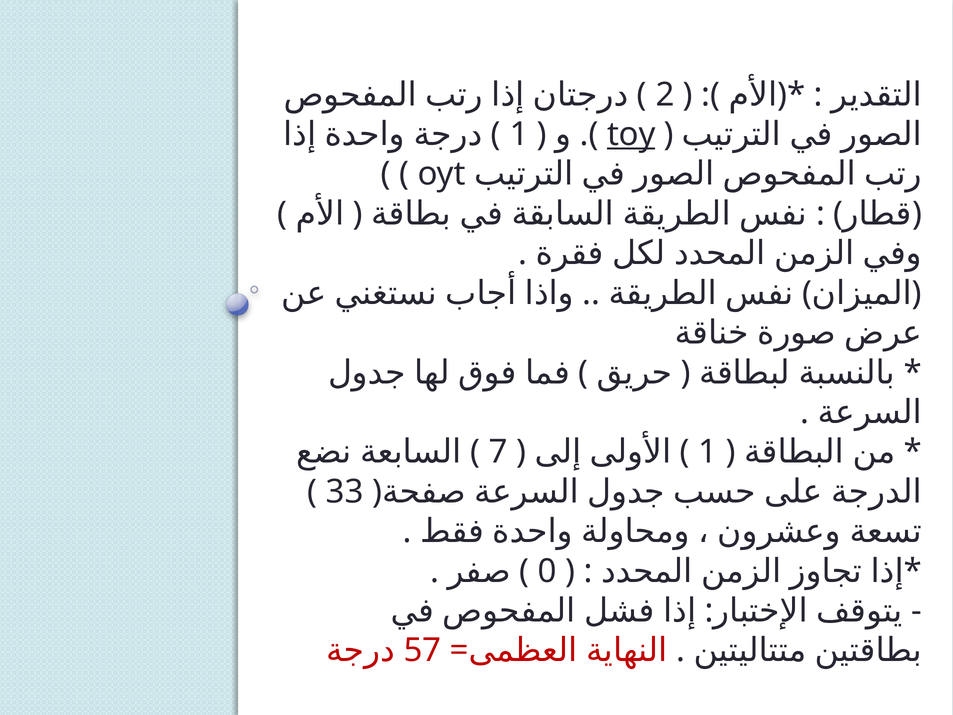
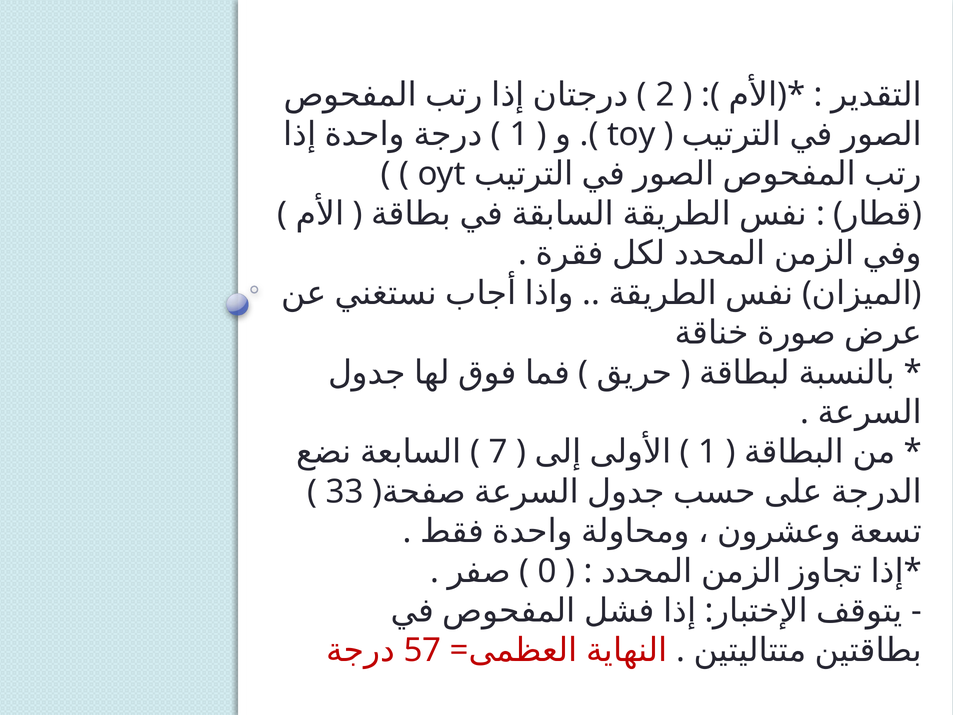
toy underline: present -> none
